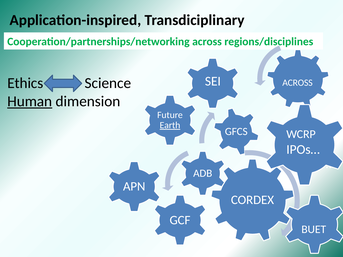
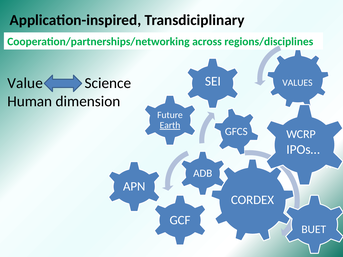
Ethics: Ethics -> Value
ACROSS at (297, 83): ACROSS -> VALUES
Human underline: present -> none
